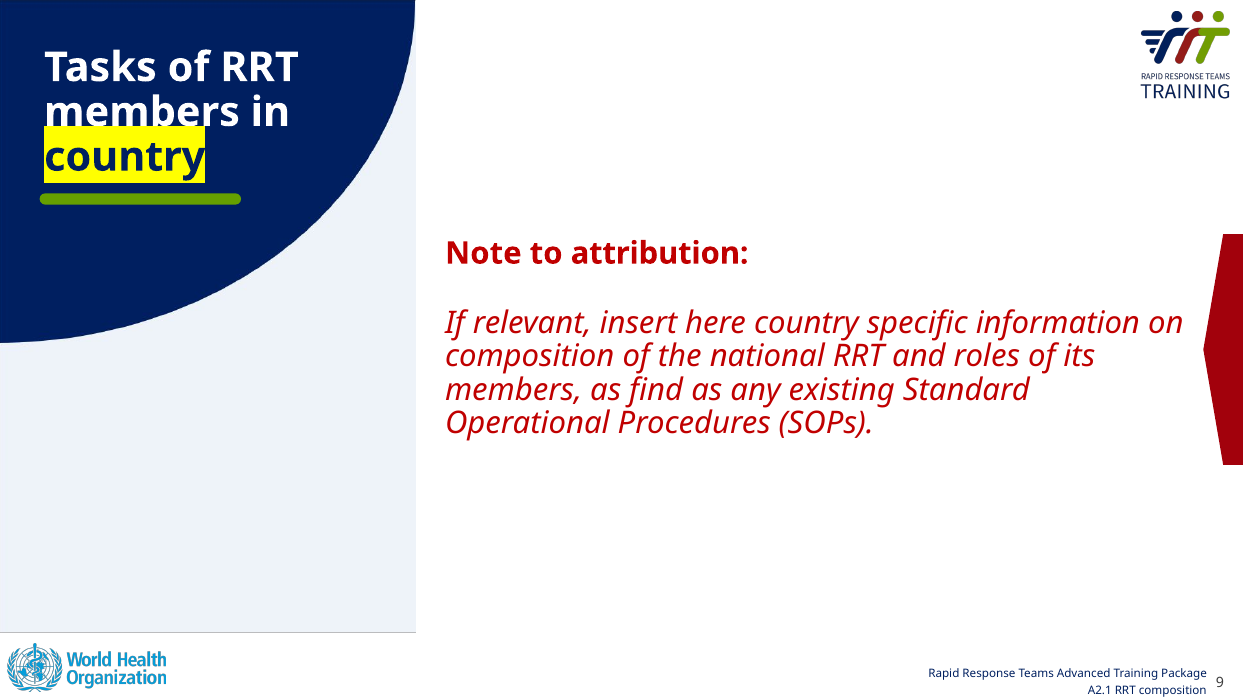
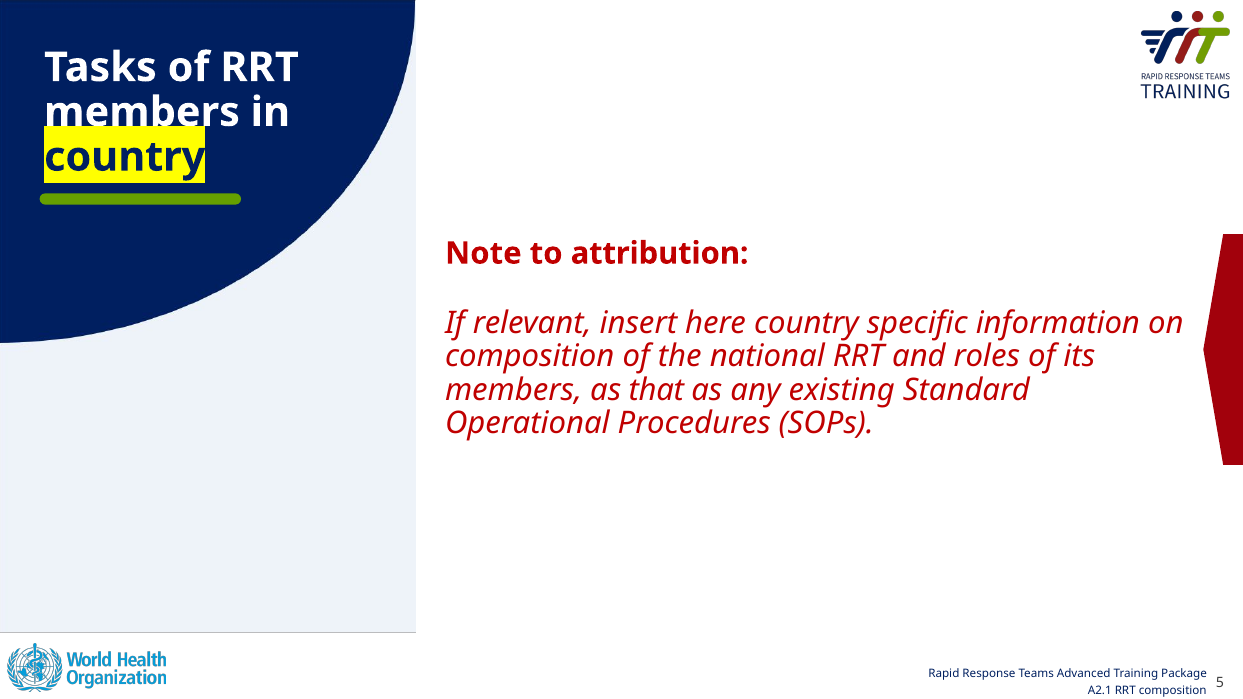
find: find -> that
9: 9 -> 5
